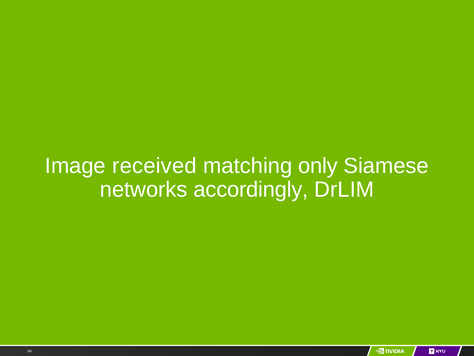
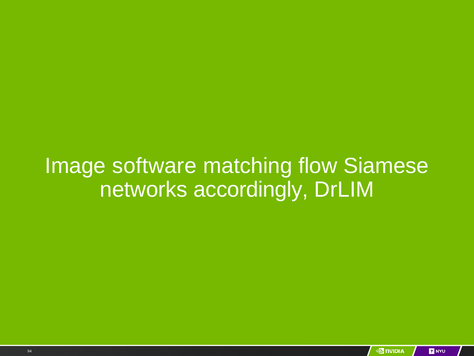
received: received -> software
only: only -> flow
